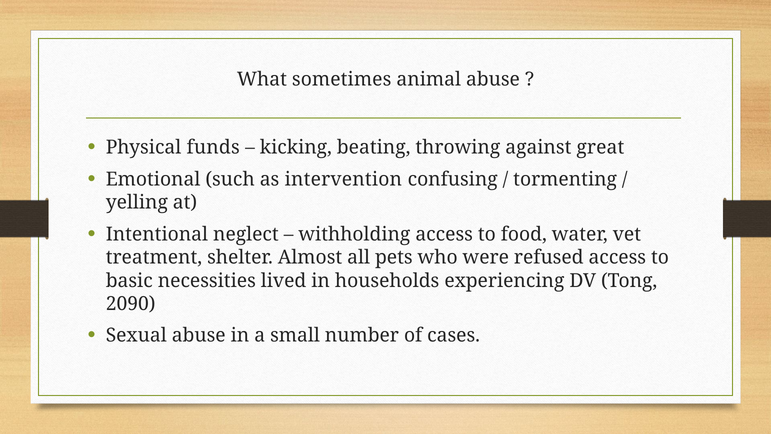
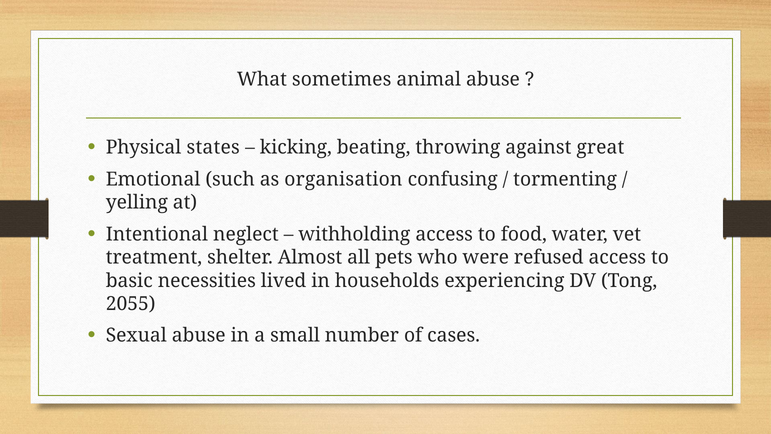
funds: funds -> states
intervention: intervention -> organisation
2090: 2090 -> 2055
